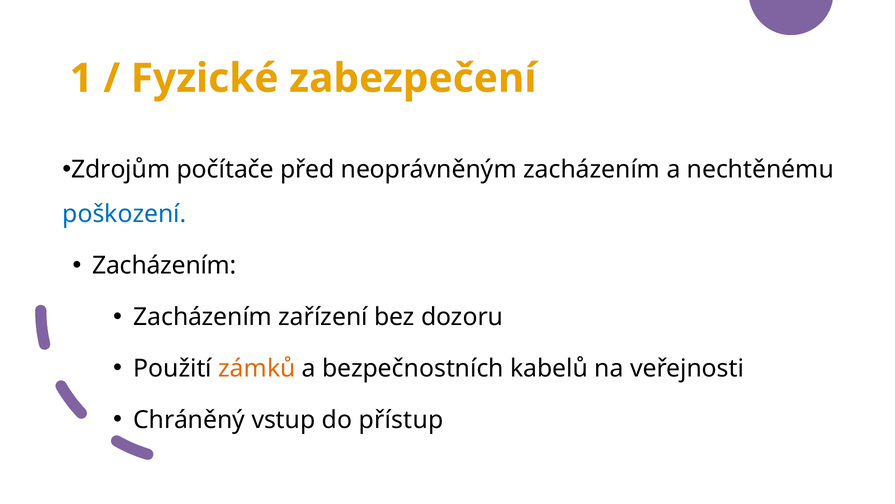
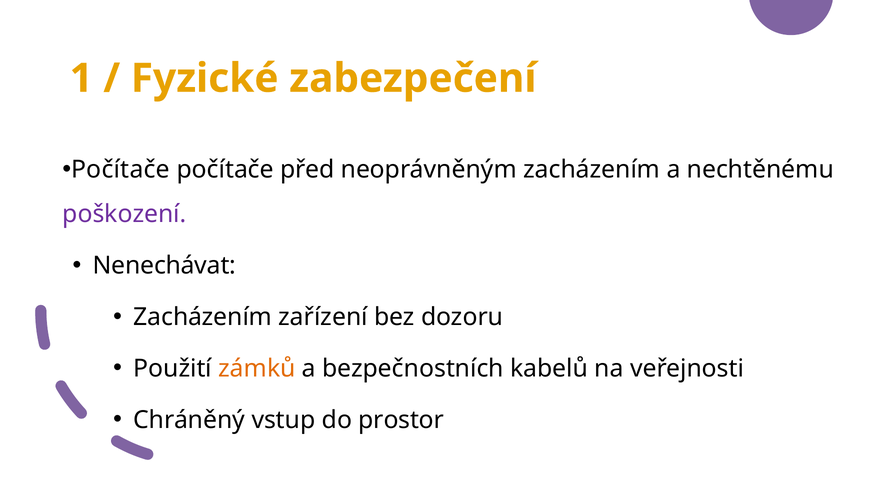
Zdrojům at (121, 169): Zdrojům -> Počítače
poškození colour: blue -> purple
Zacházením at (164, 265): Zacházením -> Nenechávat
přístup: přístup -> prostor
